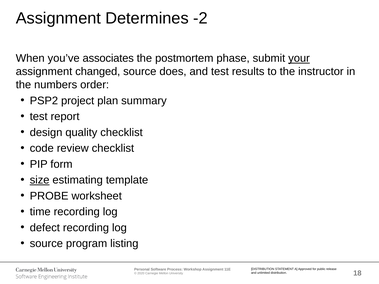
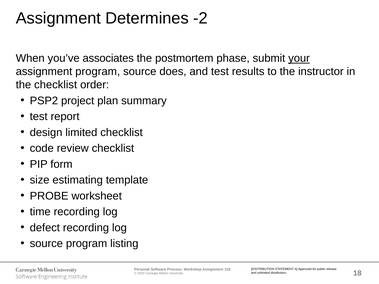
assignment changed: changed -> program
the numbers: numbers -> checklist
quality: quality -> limited
size underline: present -> none
